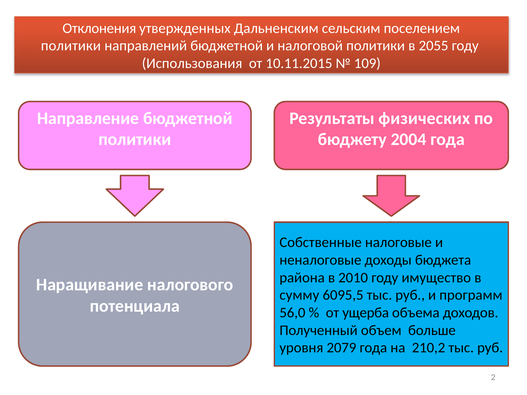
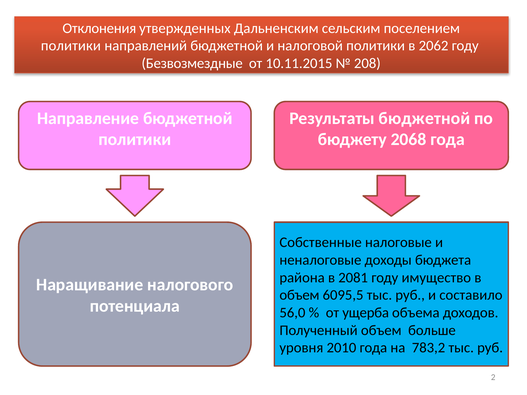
2055: 2055 -> 2062
Использования: Использования -> Безвозмездные
109: 109 -> 208
Результаты физических: физических -> бюджетной
2004: 2004 -> 2068
2010: 2010 -> 2081
сумму at (299, 295): сумму -> объем
программ: программ -> составило
2079: 2079 -> 2010
210,2: 210,2 -> 783,2
